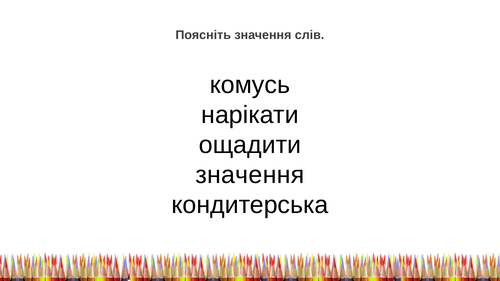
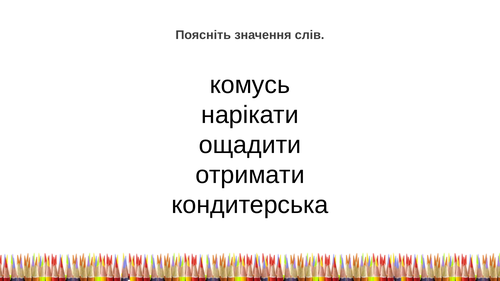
значення at (250, 175): значення -> отримати
